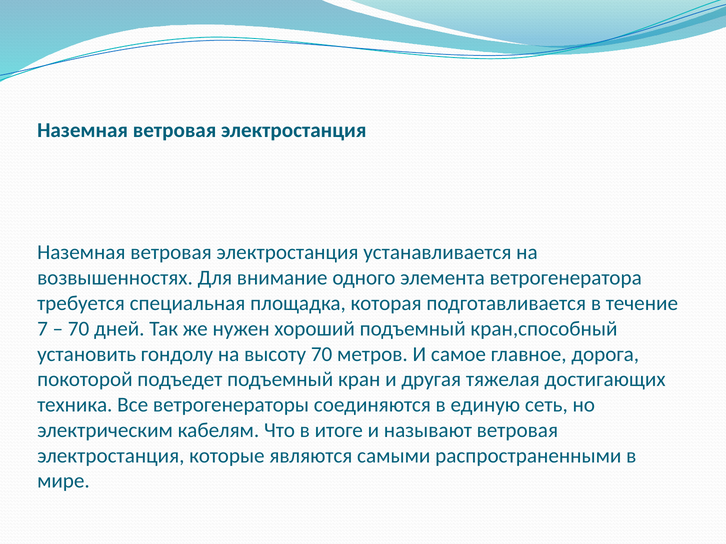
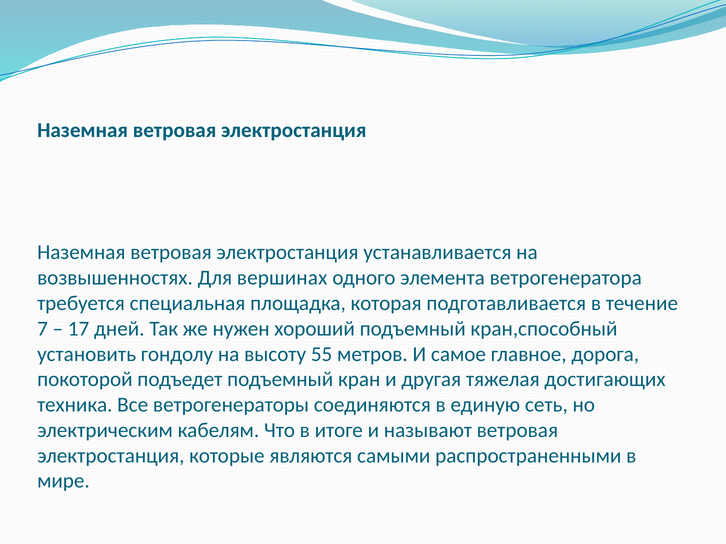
внимание: внимание -> вершинах
70 at (79, 329): 70 -> 17
высоту 70: 70 -> 55
